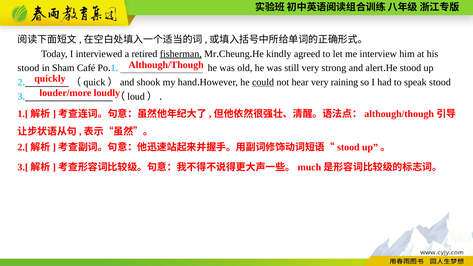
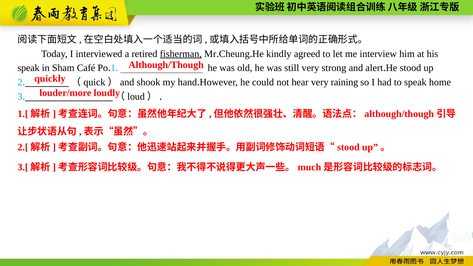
stood at (28, 68): stood -> speak
could underline: present -> none
speak stood: stood -> home
